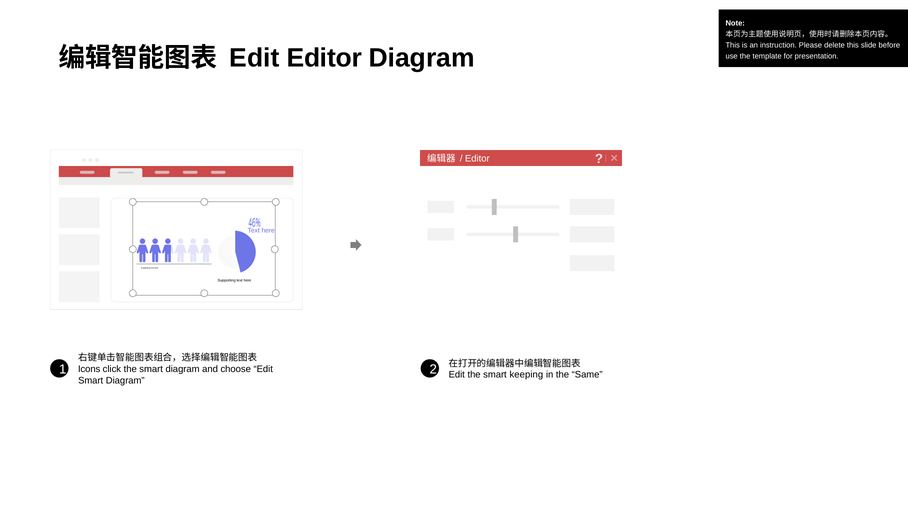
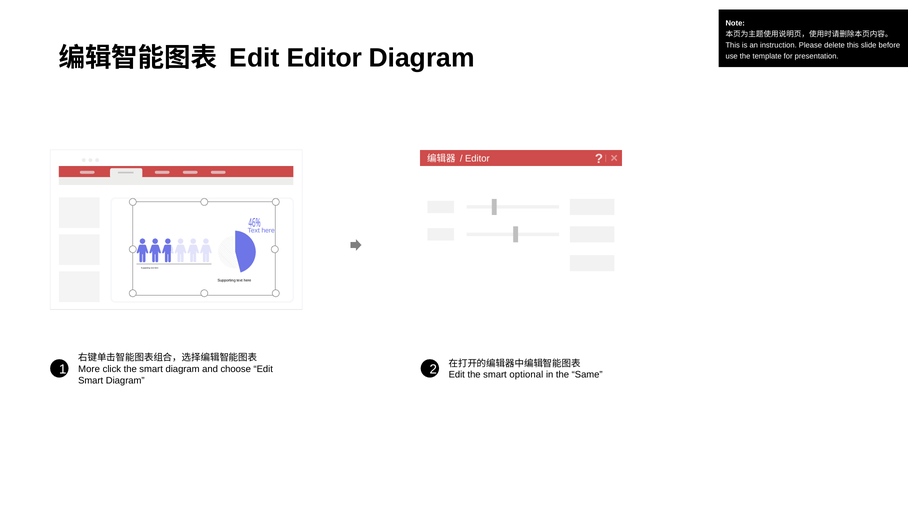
Icons: Icons -> More
keeping: keeping -> optional
